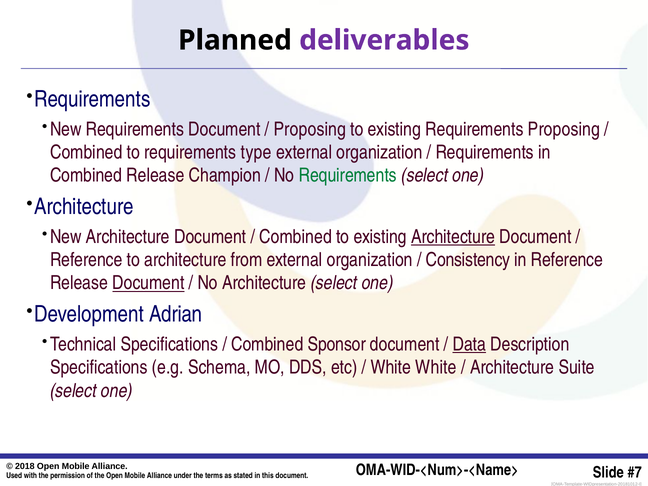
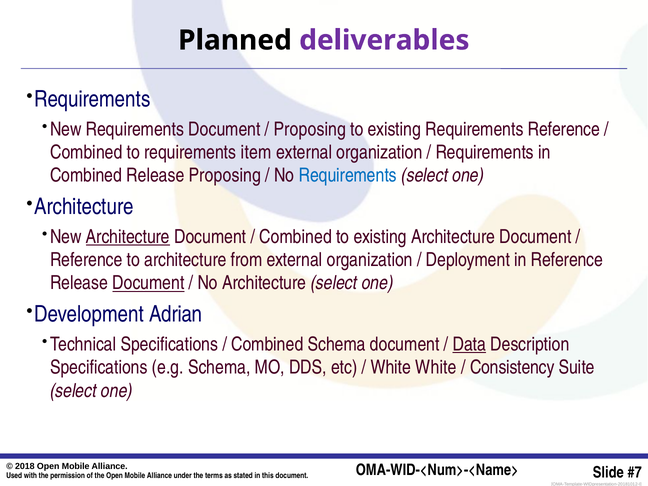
Requirements Proposing: Proposing -> Reference
type: type -> item
Release Champion: Champion -> Proposing
Requirements at (348, 176) colour: green -> blue
Architecture at (128, 237) underline: none -> present
Architecture at (453, 237) underline: present -> none
Consistency: Consistency -> Deployment
Combined Sponsor: Sponsor -> Schema
Architecture at (512, 367): Architecture -> Consistency
